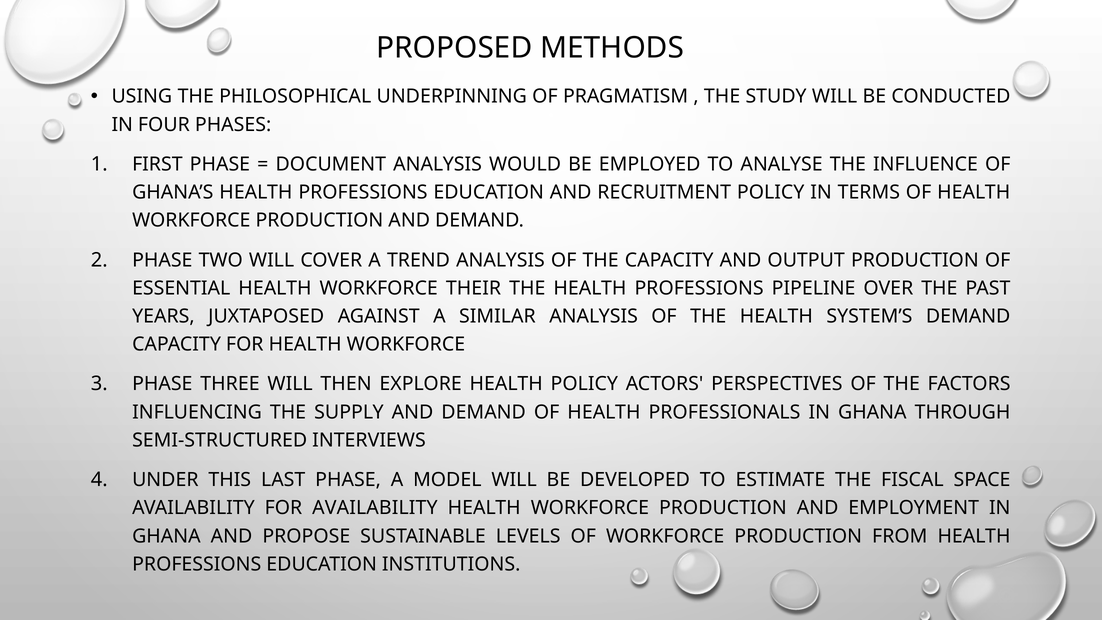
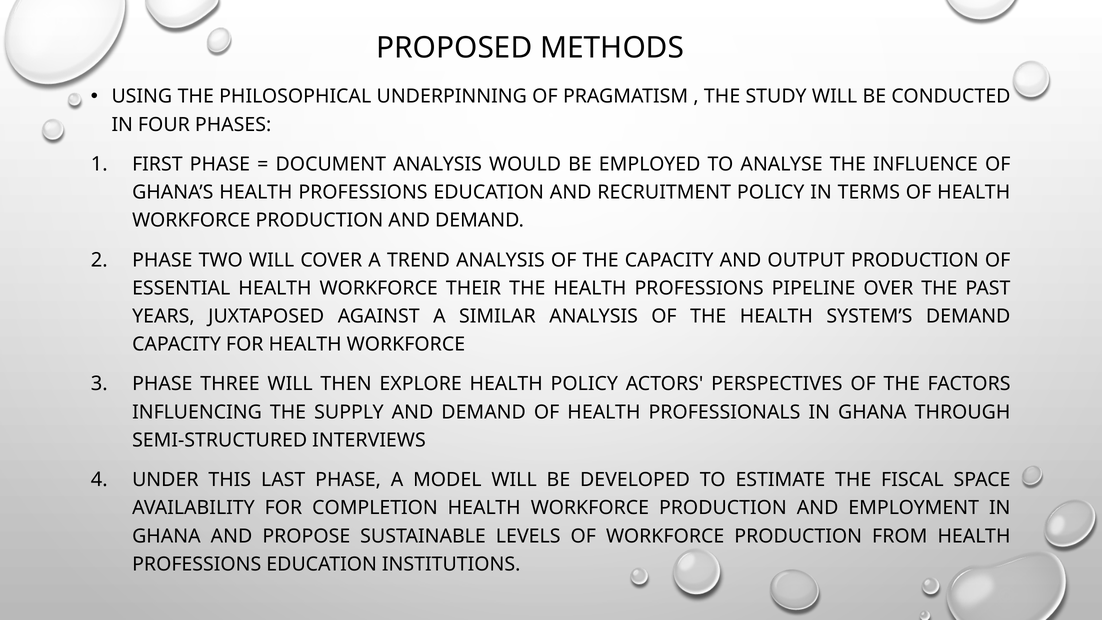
FOR AVAILABILITY: AVAILABILITY -> COMPLETION
